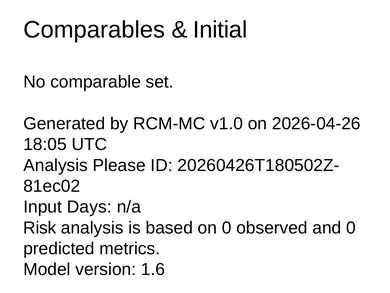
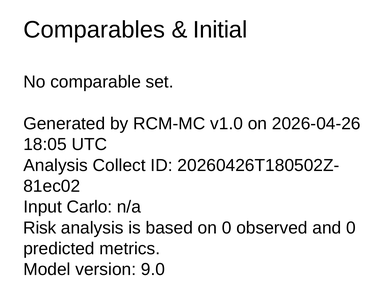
Please: Please -> Collect
Days: Days -> Carlo
1.6: 1.6 -> 9.0
